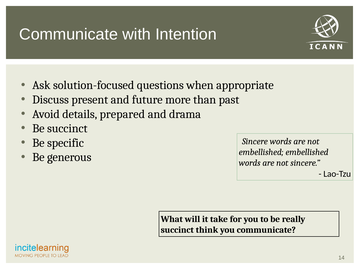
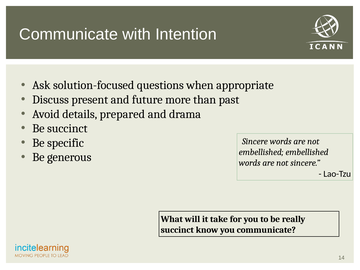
think: think -> know
